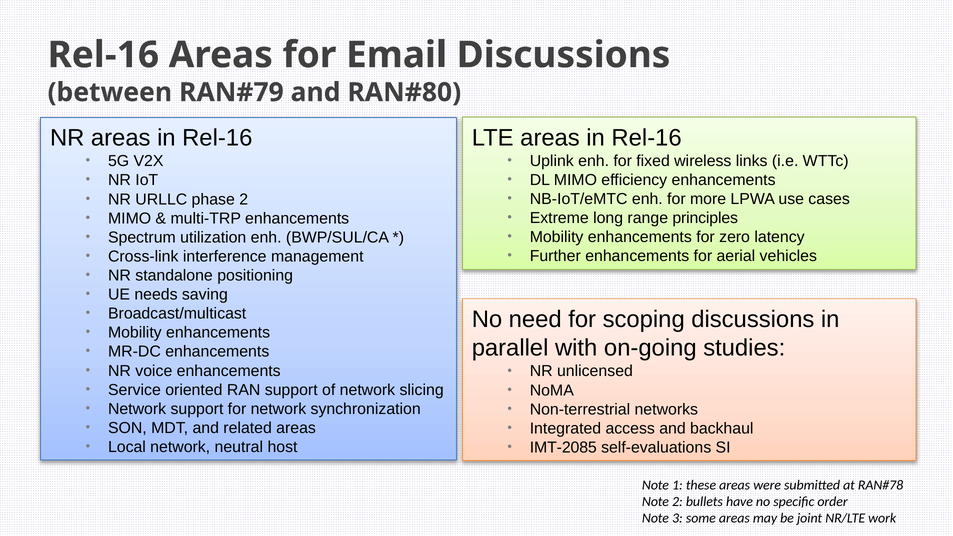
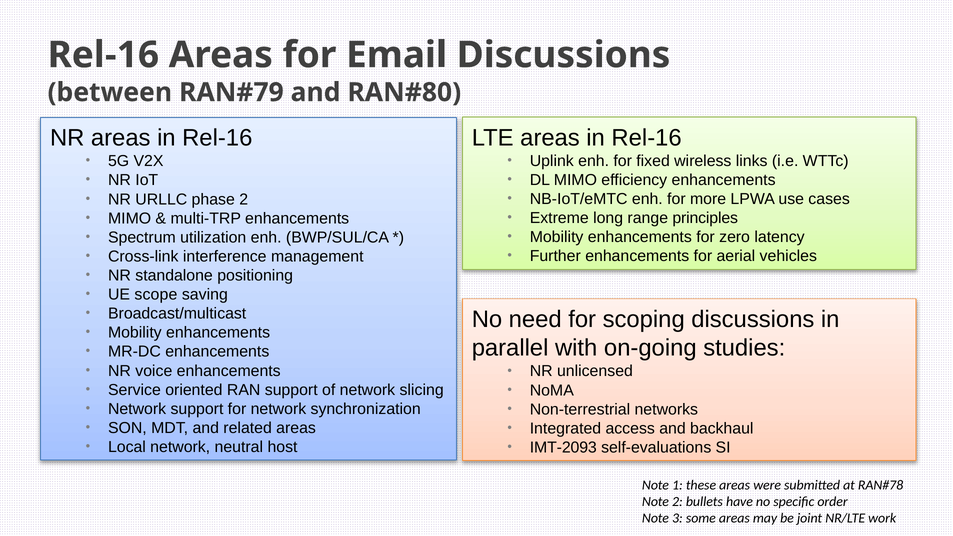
needs: needs -> scope
IMT-2085: IMT-2085 -> IMT-2093
